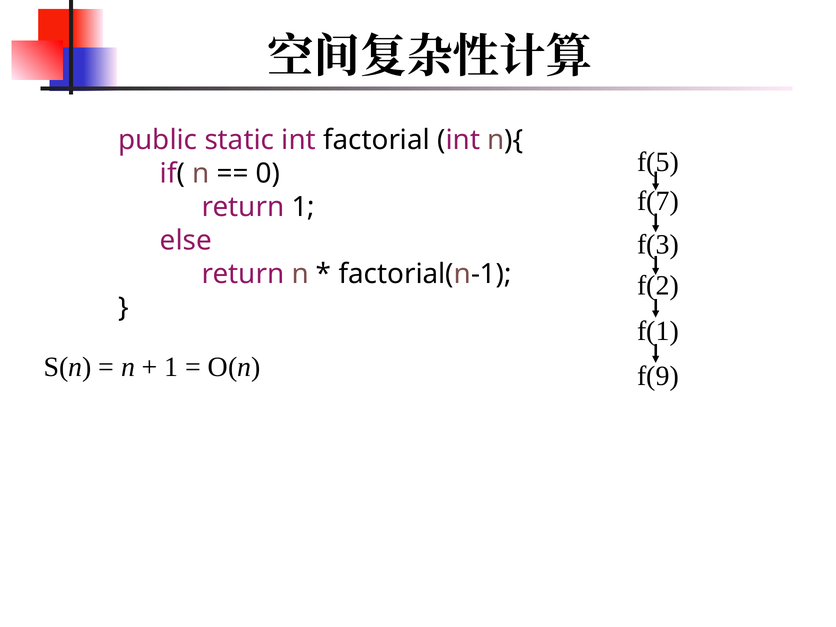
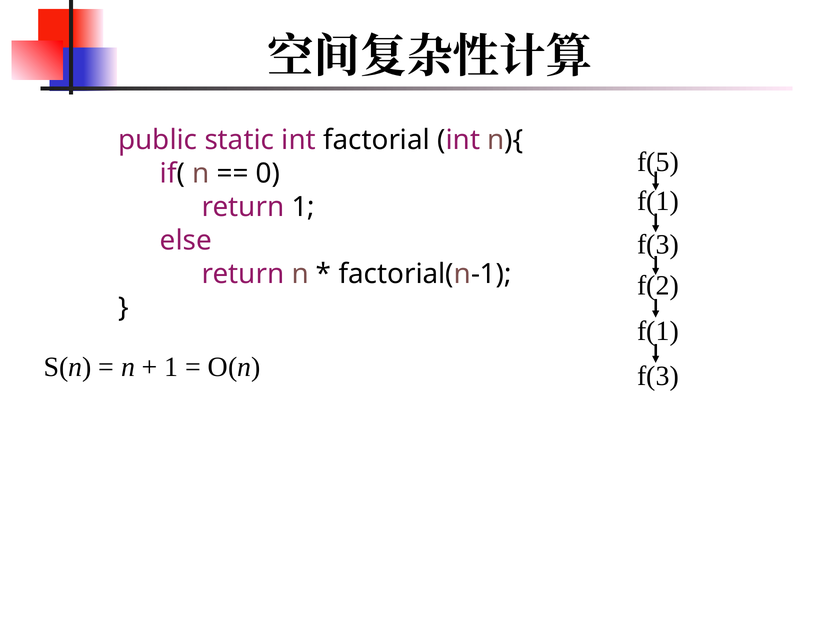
f(7 at (658, 201): f(7 -> f(1
f(9 at (658, 376): f(9 -> f(3
